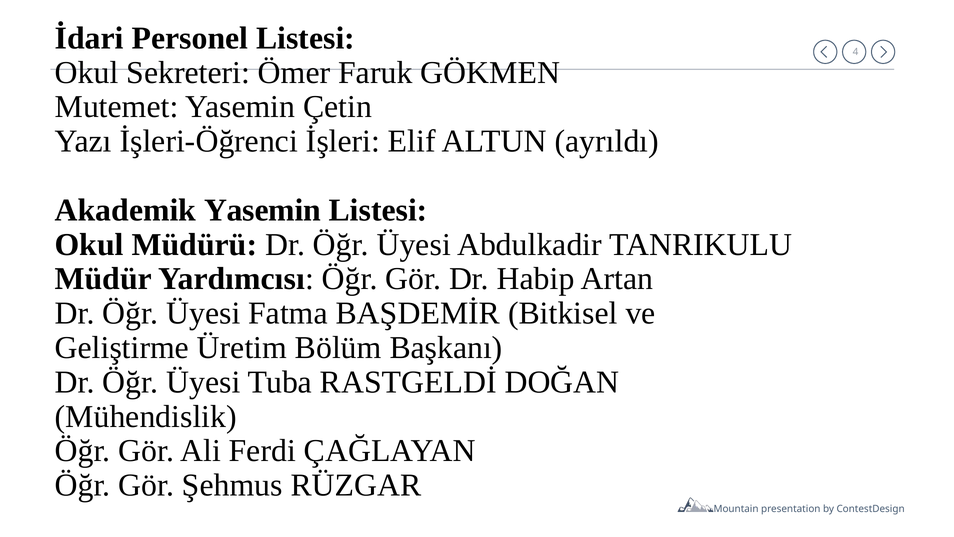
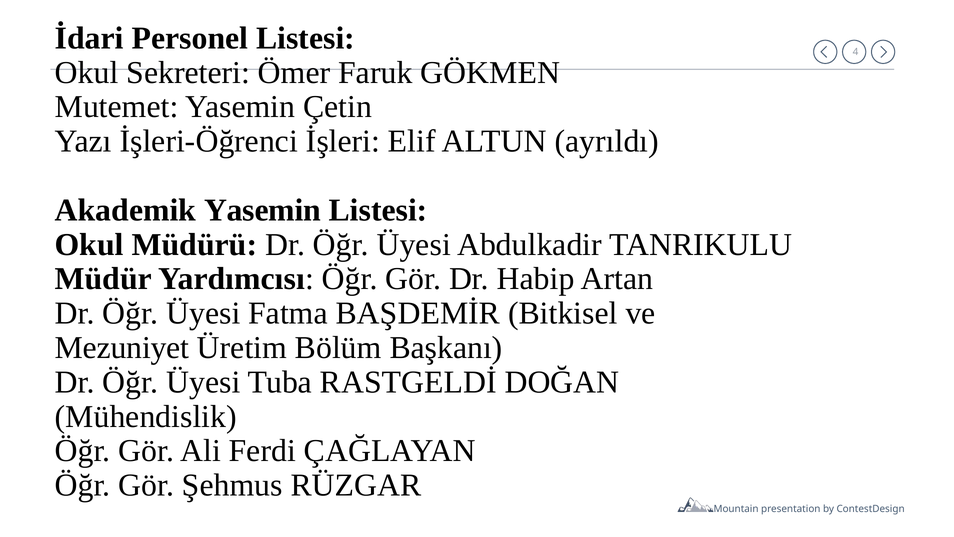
Geliştirme: Geliştirme -> Mezuniyet
